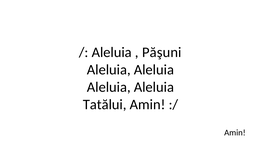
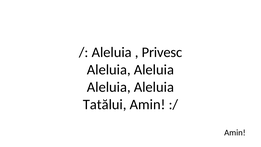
Păşuni: Păşuni -> Privesc
